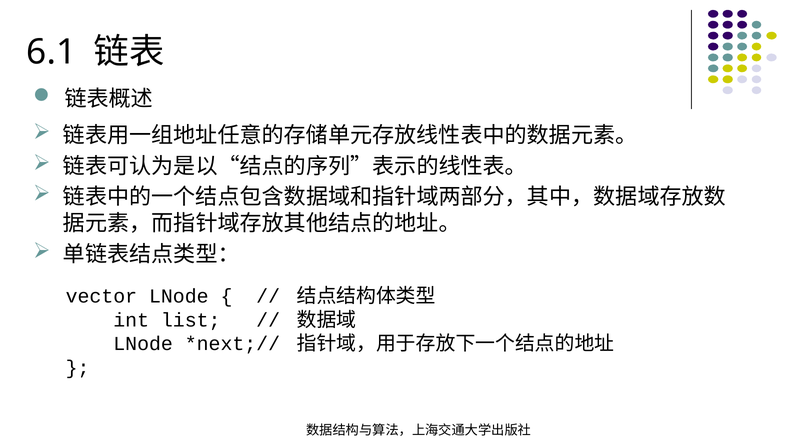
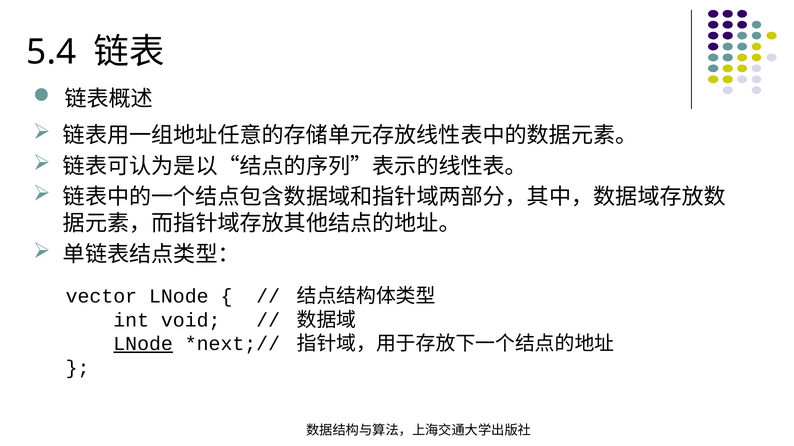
6.1: 6.1 -> 5.4
list: list -> void
LNode at (143, 344) underline: none -> present
